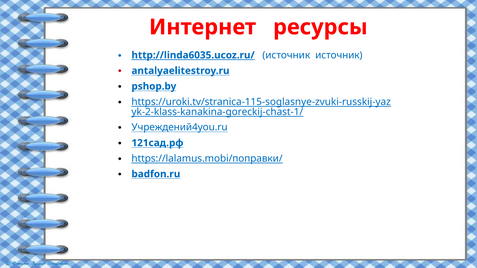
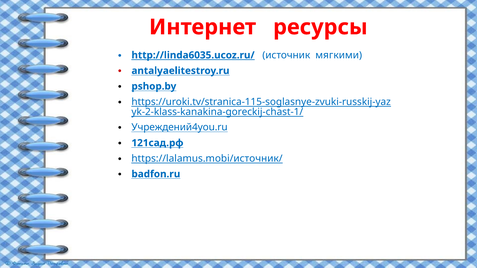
источник источник: источник -> мягкими
https://lalamus.mobi/поправки/: https://lalamus.mobi/поправки/ -> https://lalamus.mobi/источник/
